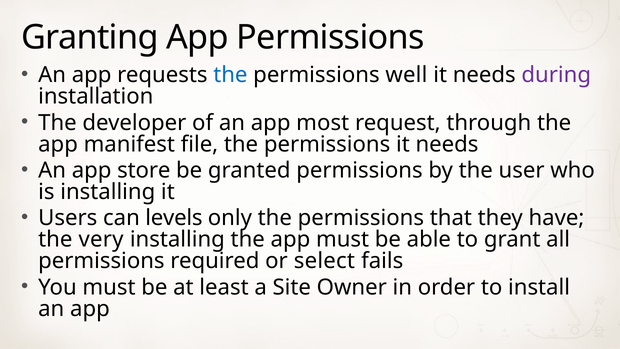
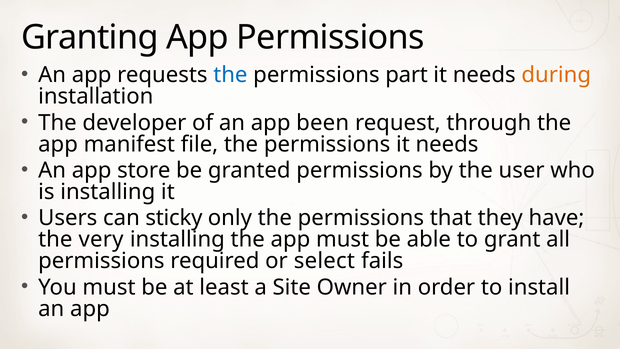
well: well -> part
during colour: purple -> orange
most: most -> been
levels: levels -> sticky
